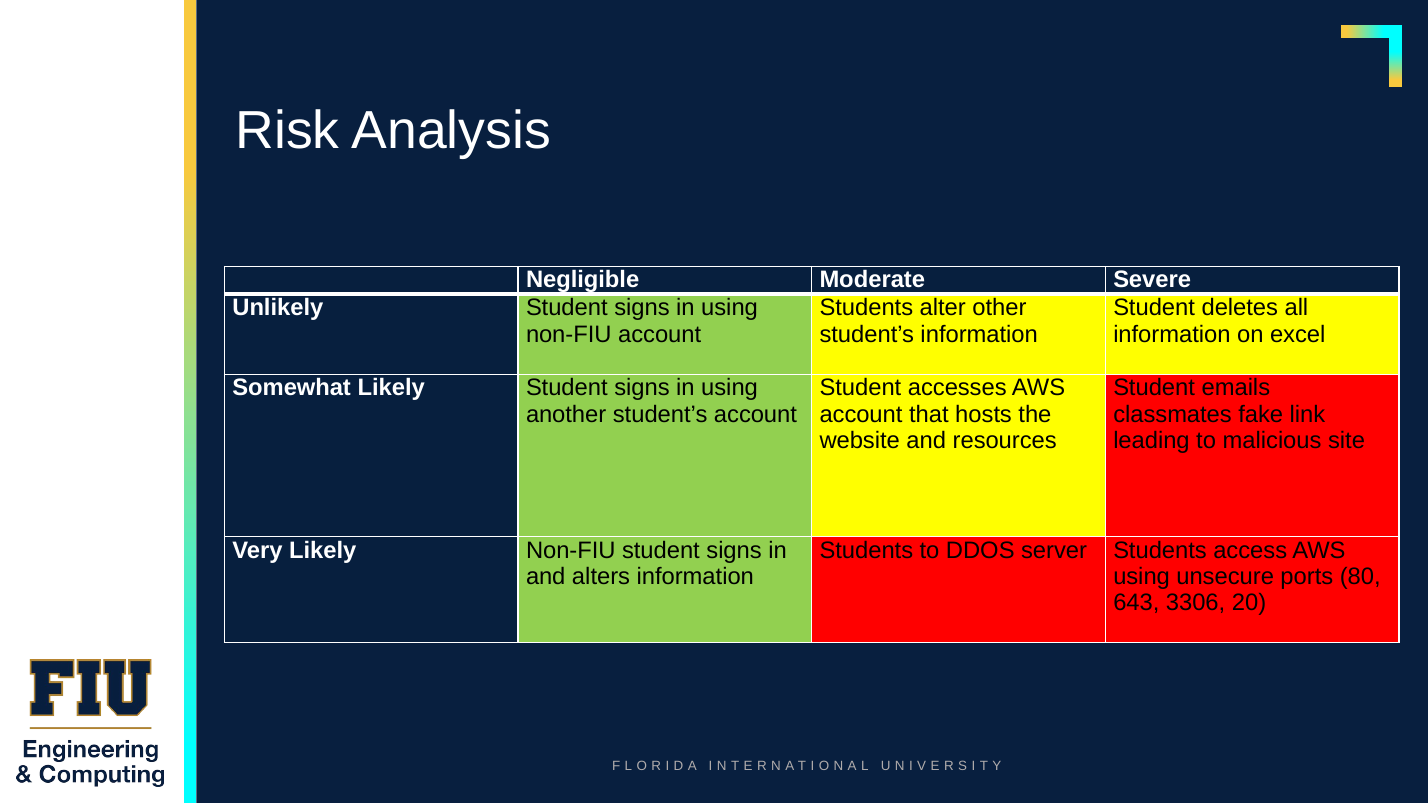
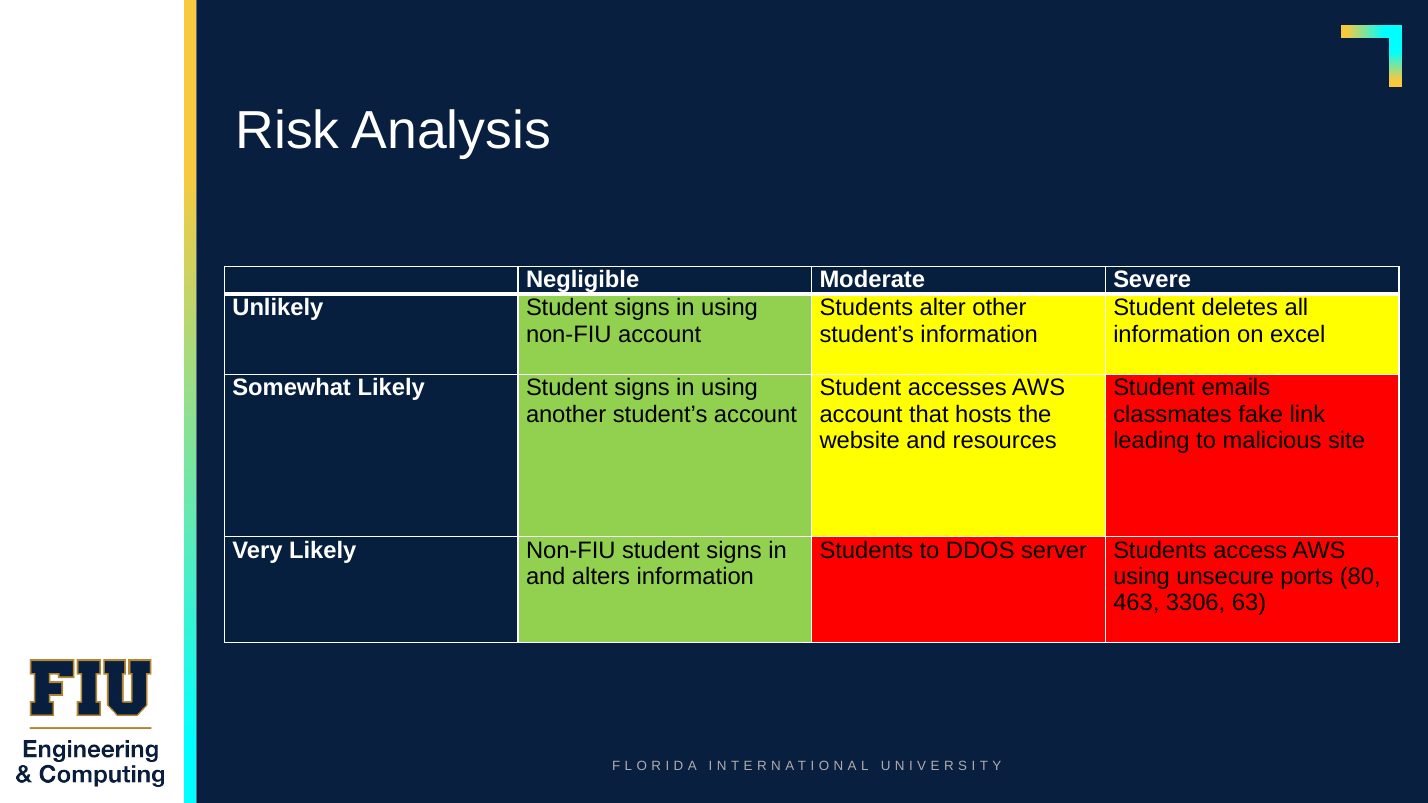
643: 643 -> 463
20: 20 -> 63
